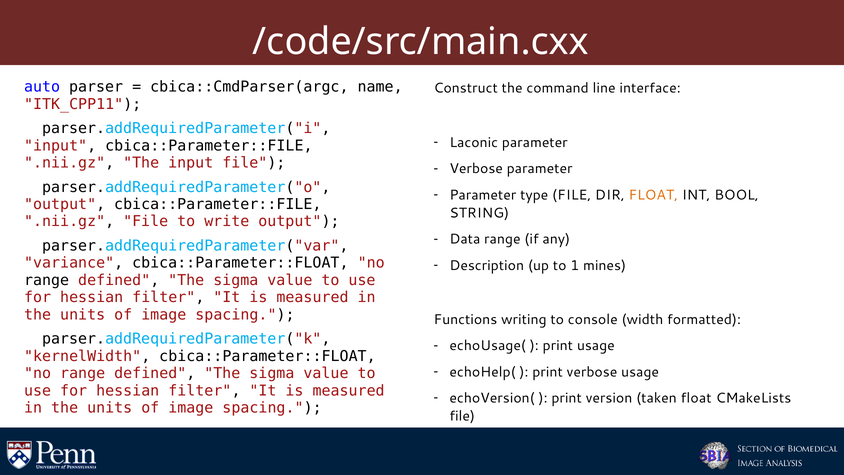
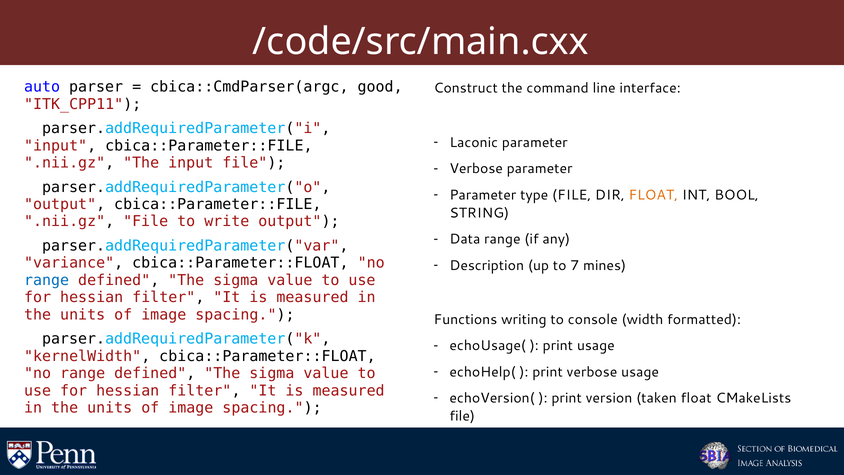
name: name -> good
1: 1 -> 7
range at (47, 280) colour: black -> blue
